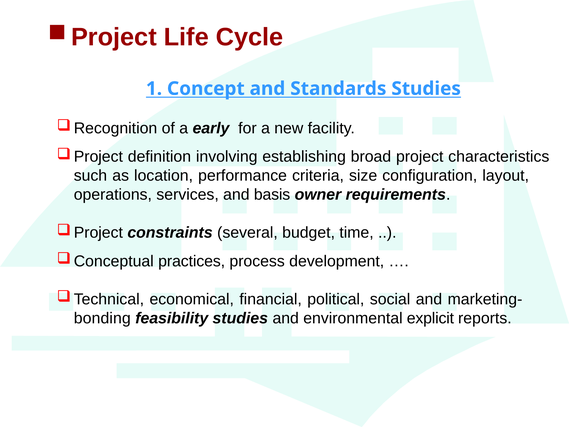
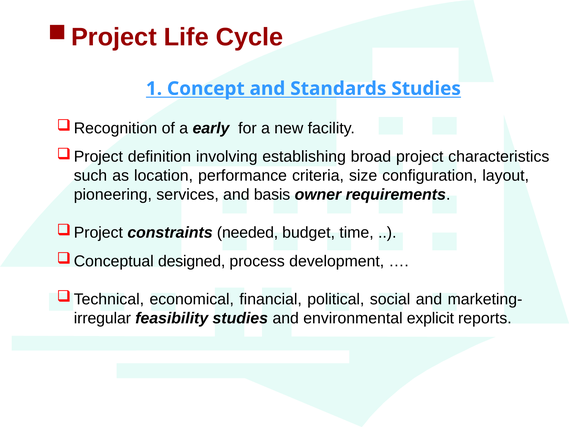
operations: operations -> pioneering
several: several -> needed
practices: practices -> designed
bonding: bonding -> irregular
